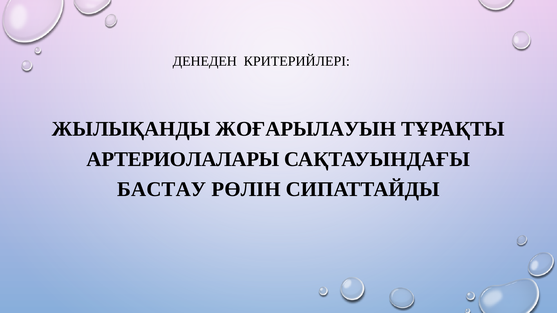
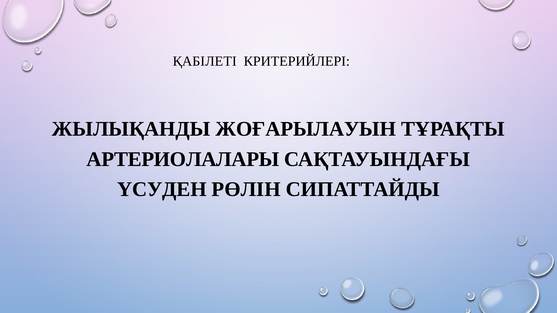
ДЕНЕДЕН: ДЕНЕДЕН -> ҚАБІЛЕТІ
БАСТАУ: БАСТАУ -> ҮСУДЕН
